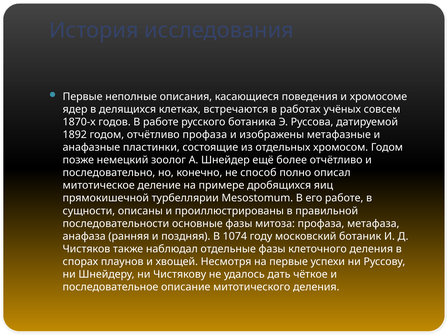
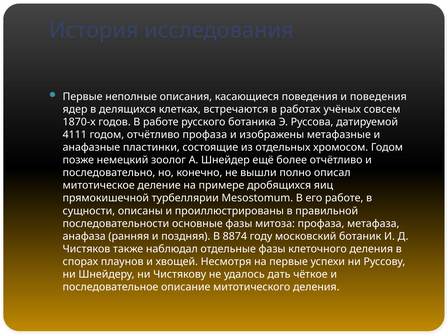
и хромосоме: хромосоме -> поведения
1892: 1892 -> 4111
способ: способ -> вышли
1074: 1074 -> 8874
